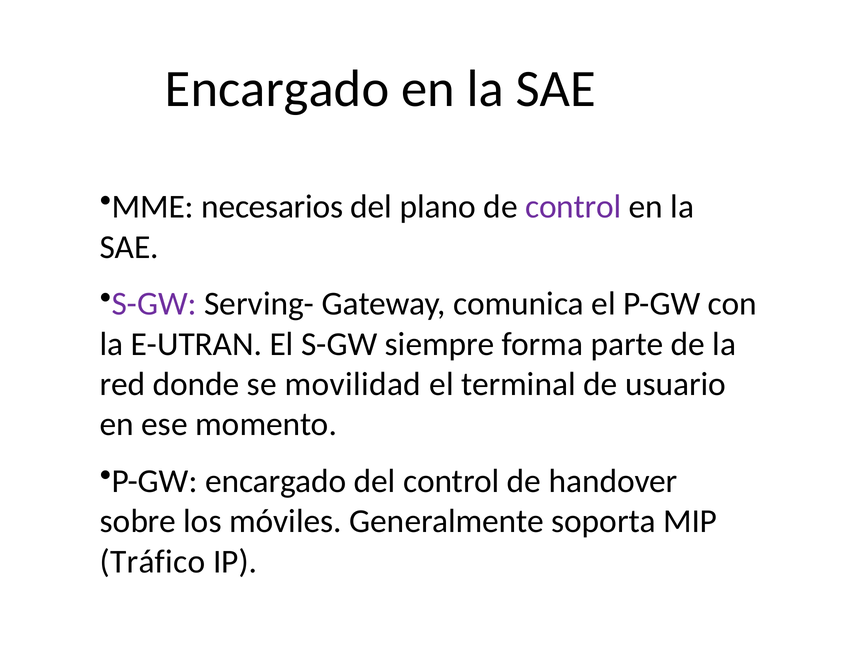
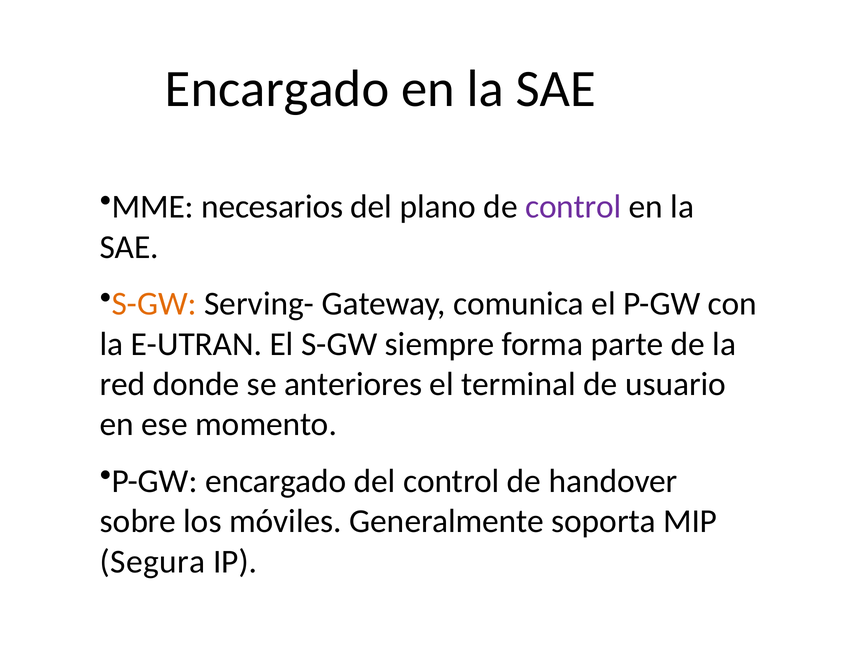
S-GW at (154, 304) colour: purple -> orange
movilidad: movilidad -> anteriores
Tráfico: Tráfico -> Segura
